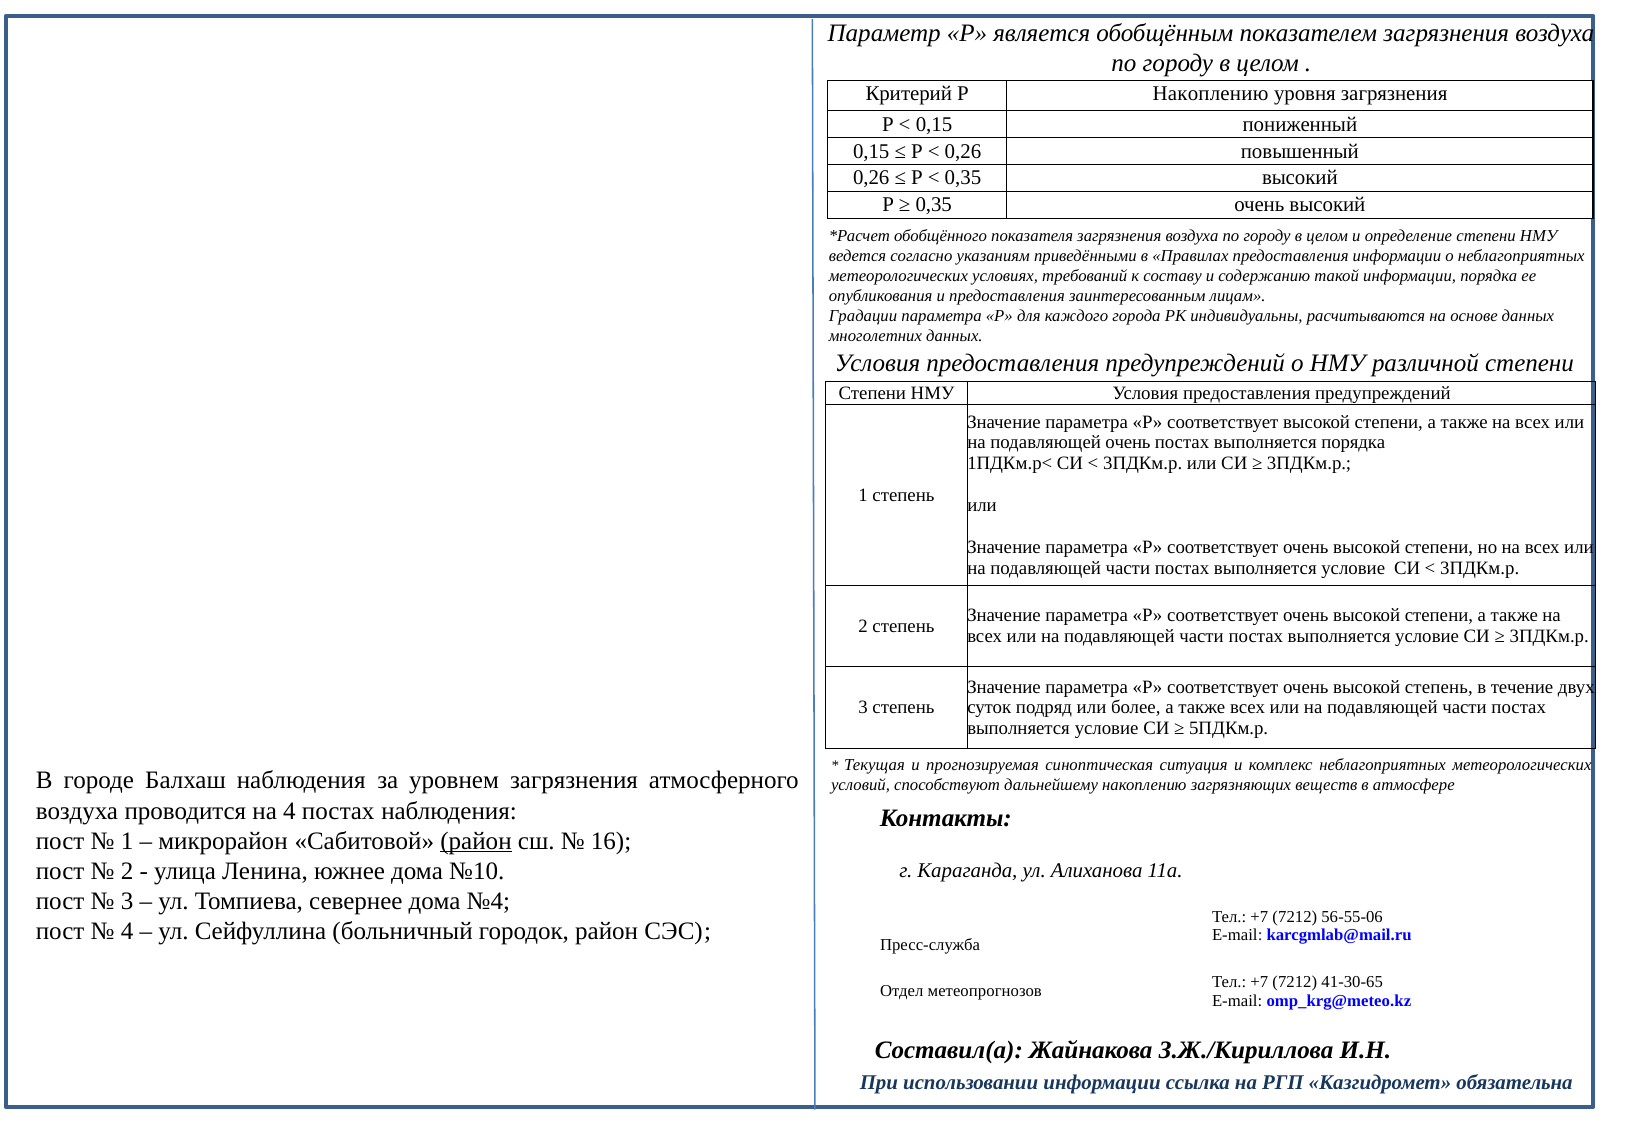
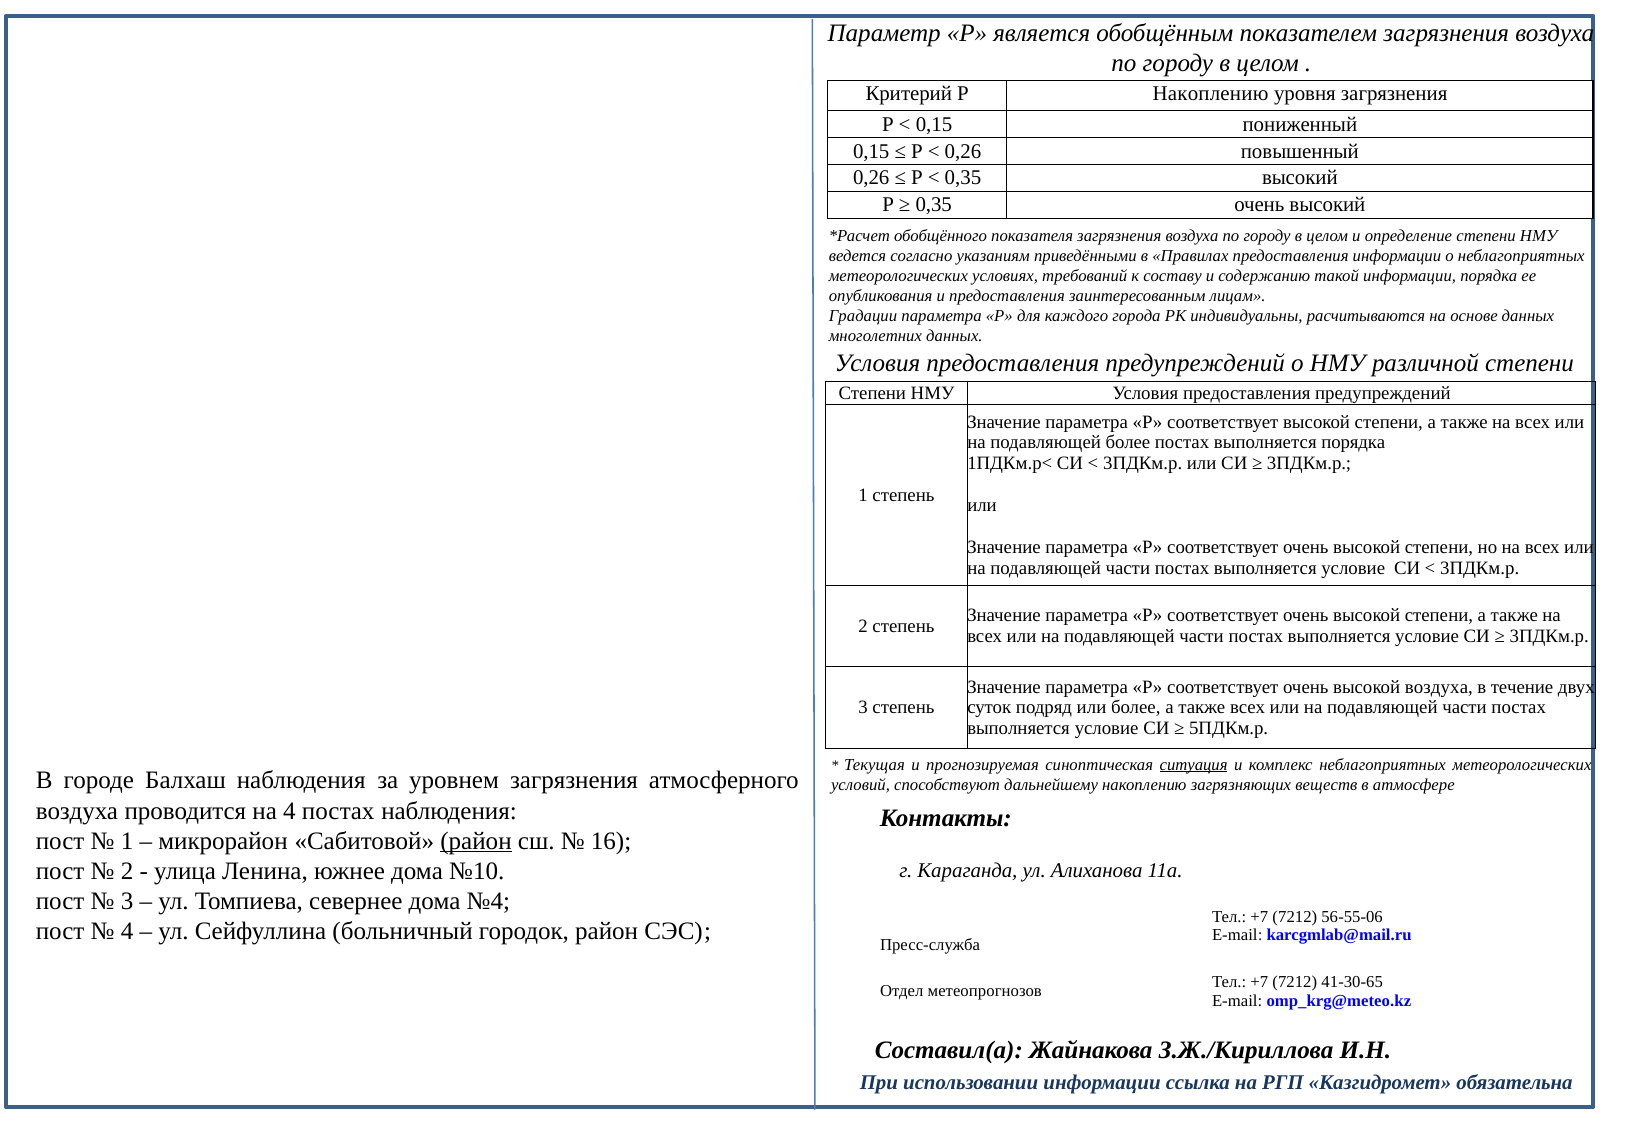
подавляющей очень: очень -> более
высокой степень: степень -> воздуха
ситуация underline: none -> present
